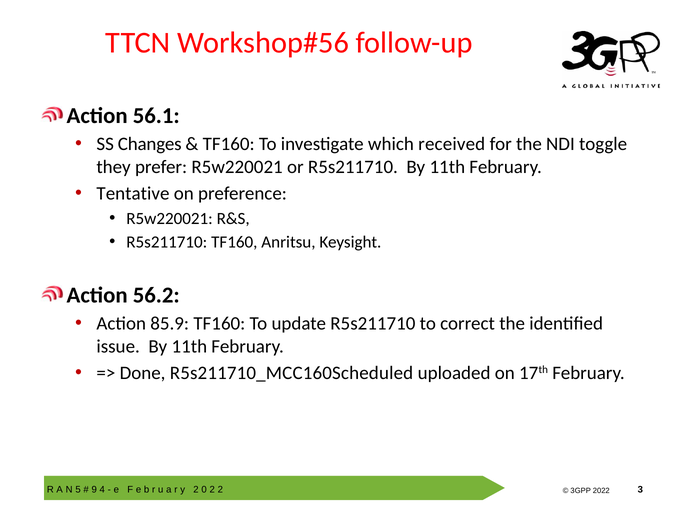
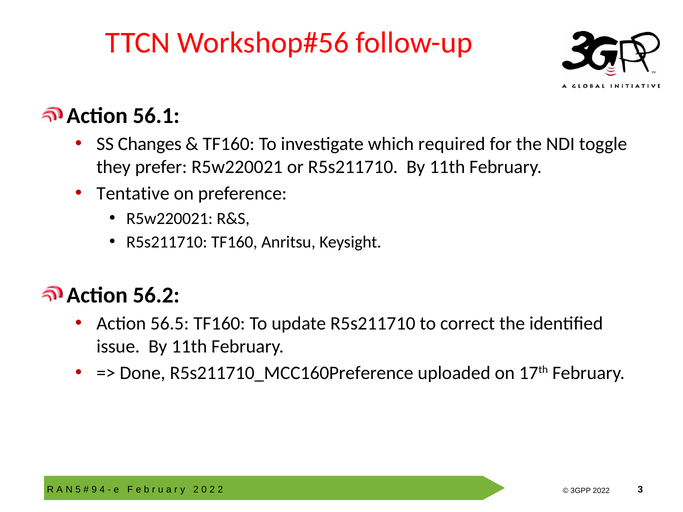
received: received -> required
85.9: 85.9 -> 56.5
R5s211710_MCC160Scheduled: R5s211710_MCC160Scheduled -> R5s211710_MCC160Preference
